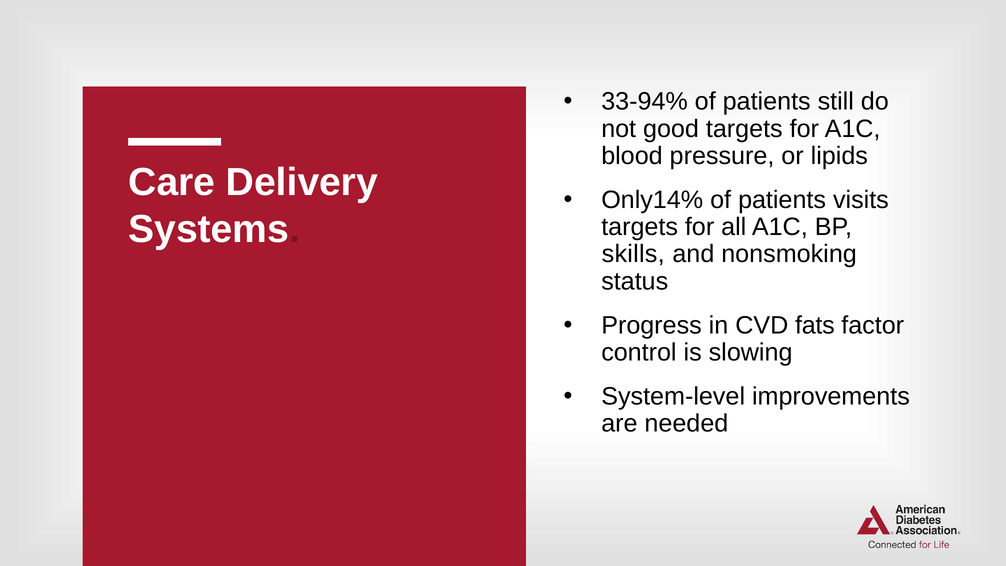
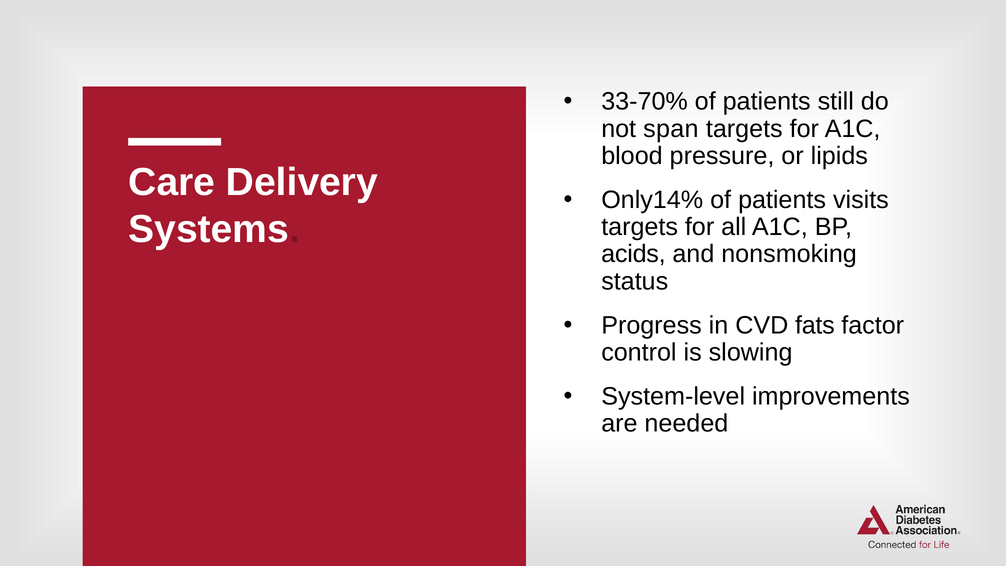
33-94%: 33-94% -> 33-70%
good: good -> span
skills: skills -> acids
